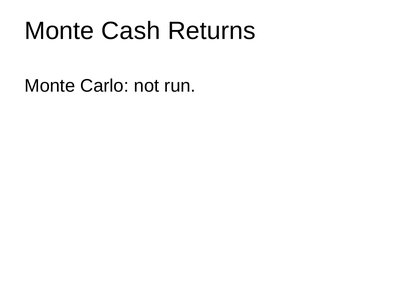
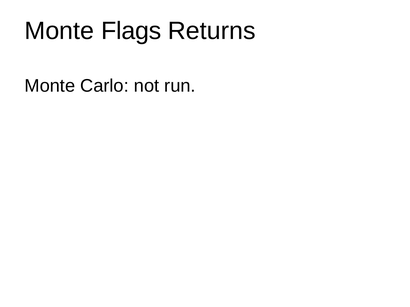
Cash: Cash -> Flags
